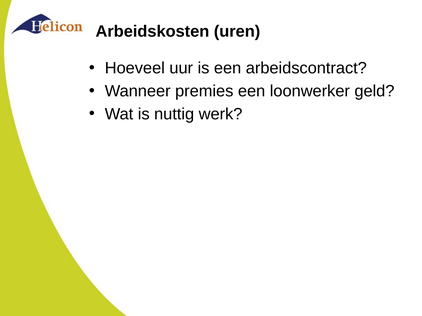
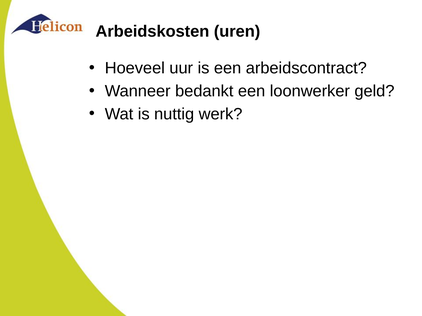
premies: premies -> bedankt
